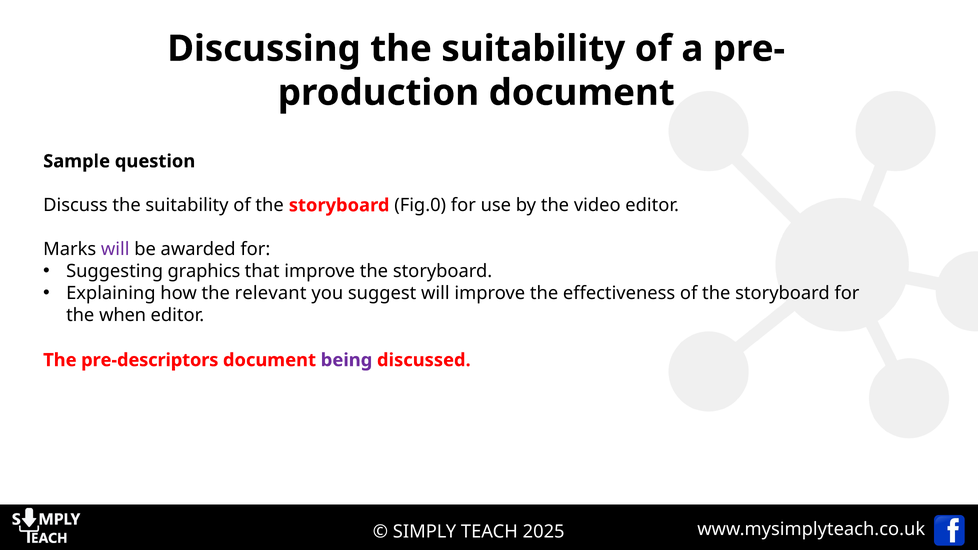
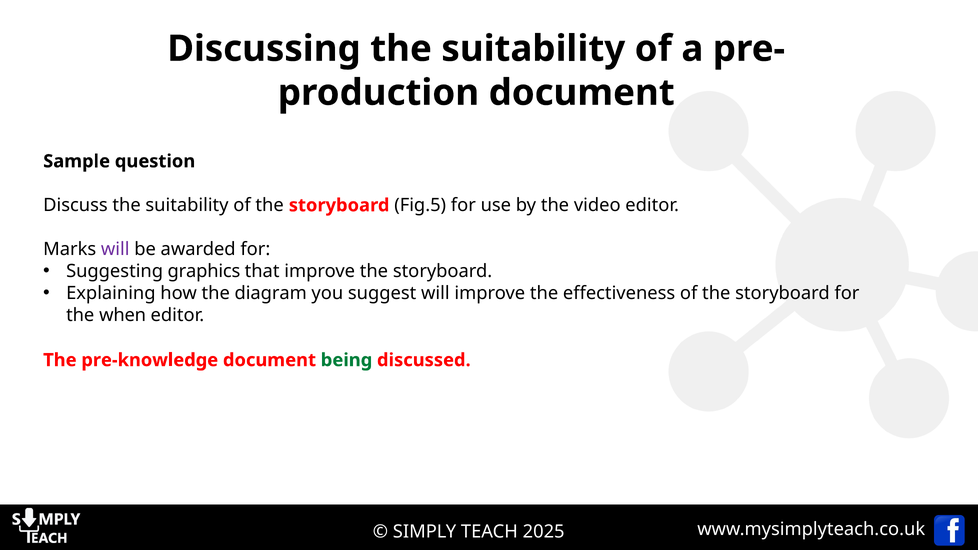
Fig.0: Fig.0 -> Fig.5
relevant: relevant -> diagram
pre-descriptors: pre-descriptors -> pre-knowledge
being colour: purple -> green
